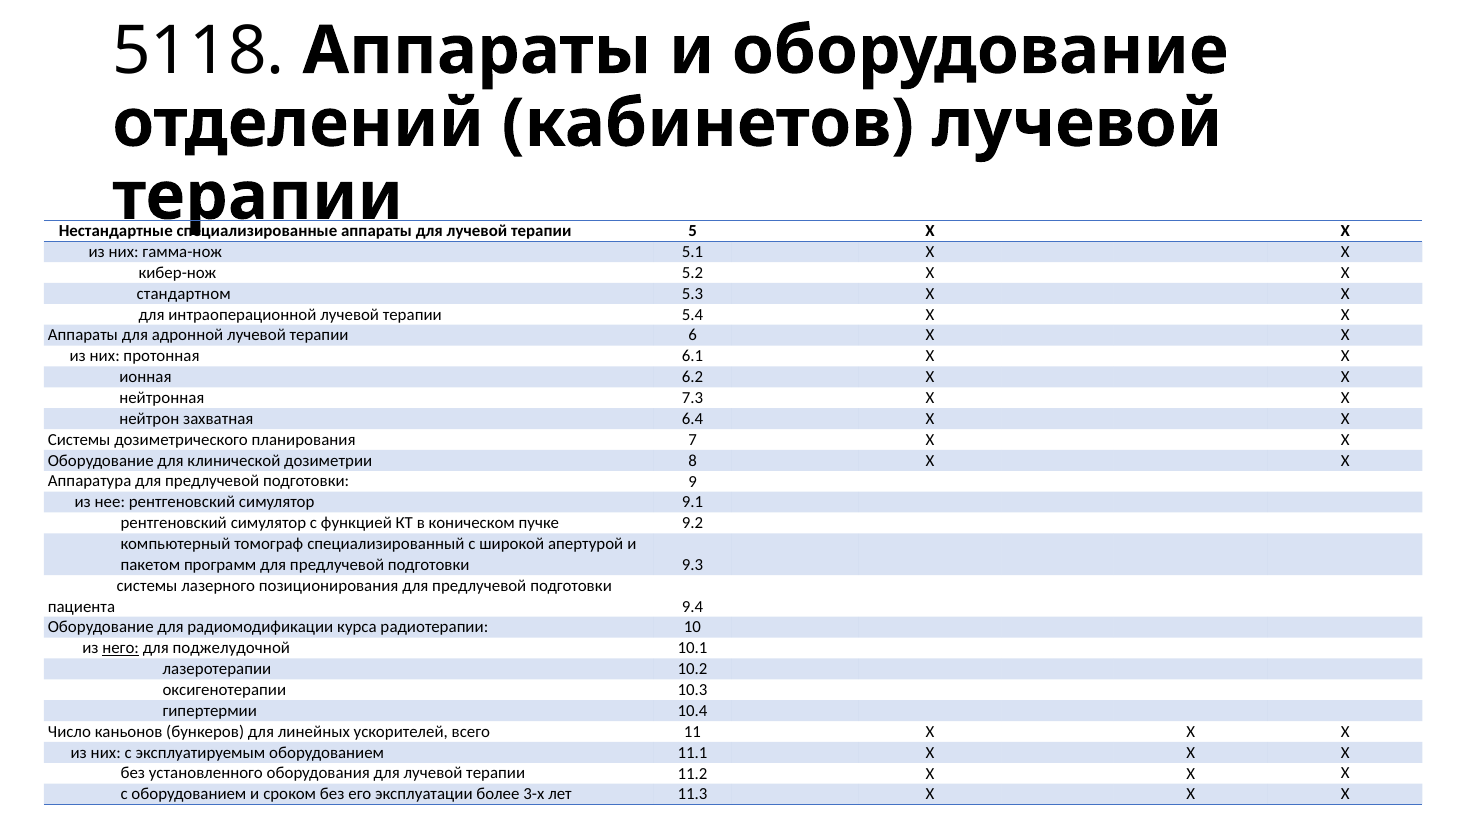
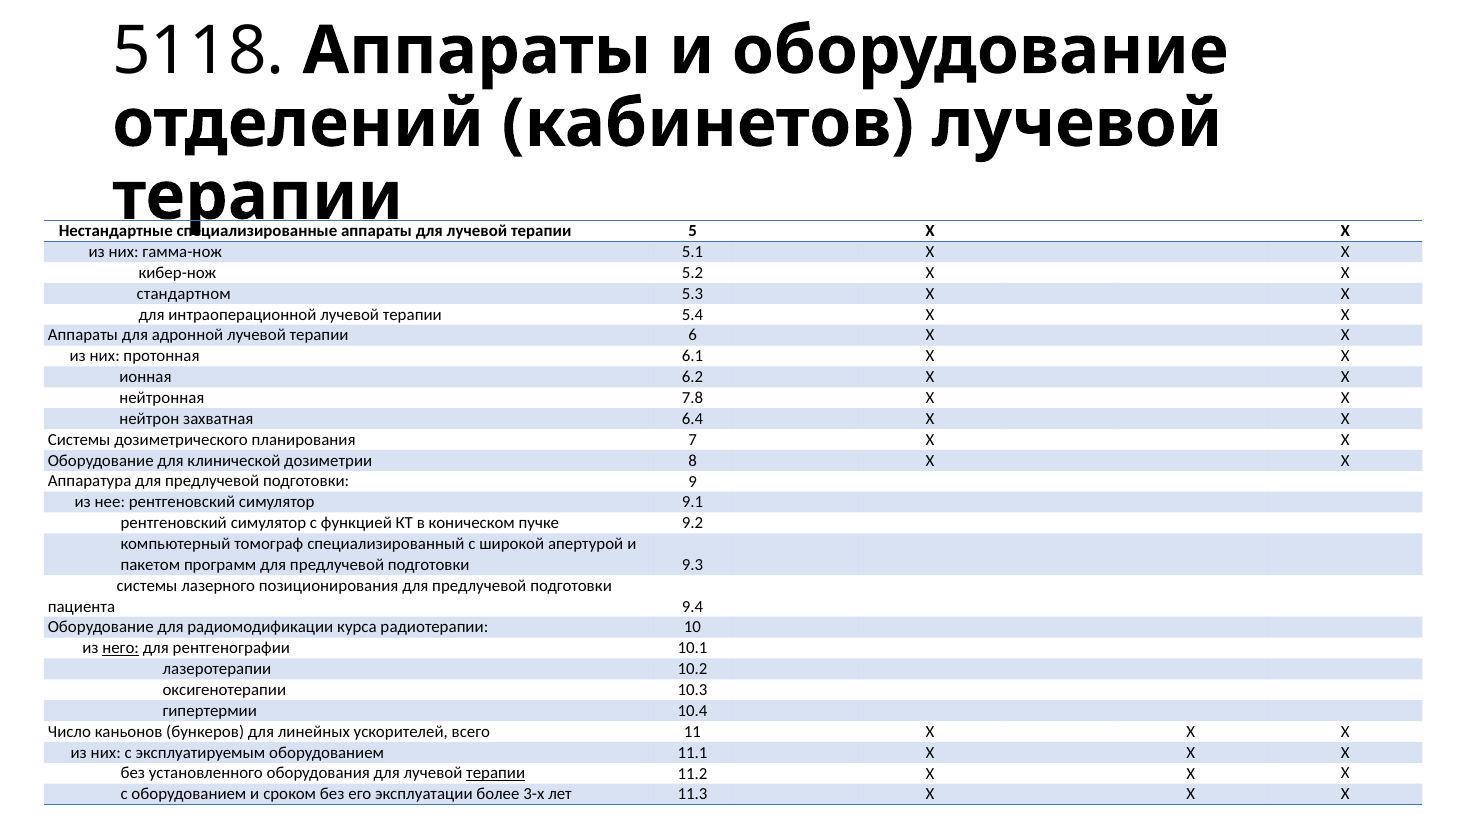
7.3: 7.3 -> 7.8
поджелудочной: поджелудочной -> рентгенографии
терапии at (496, 774) underline: none -> present
